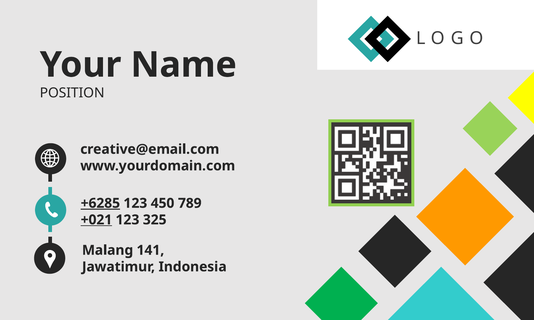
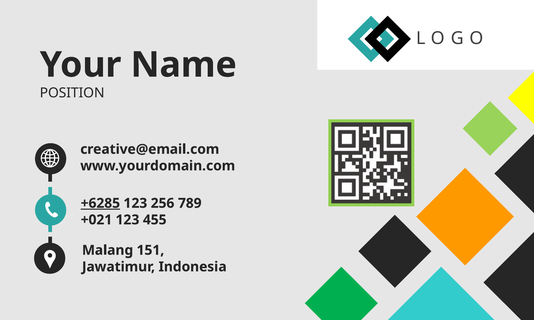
450: 450 -> 256
+021 underline: present -> none
325: 325 -> 455
141: 141 -> 151
